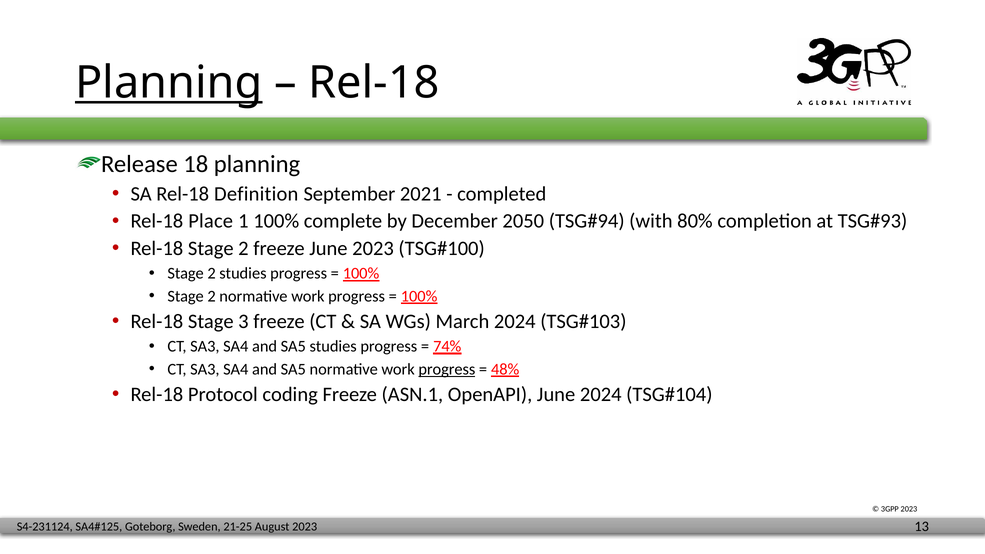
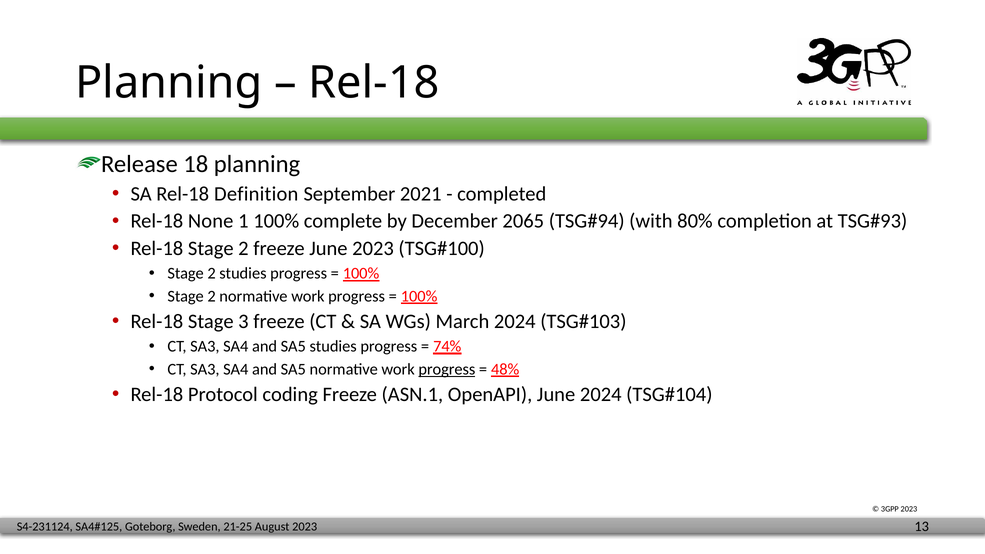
Planning at (169, 83) underline: present -> none
Place: Place -> None
2050: 2050 -> 2065
